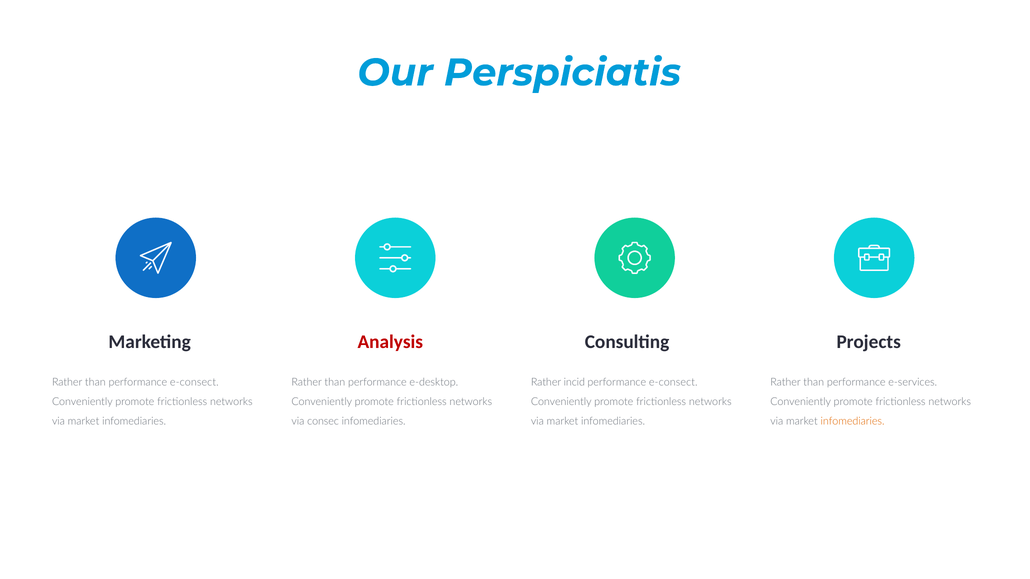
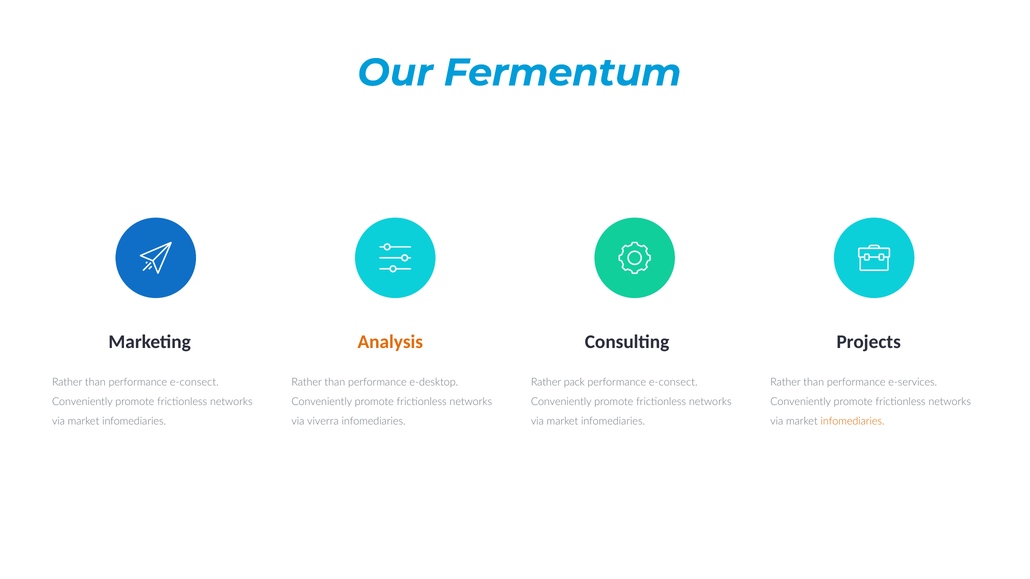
Perspiciatis: Perspiciatis -> Fermentum
Analysis colour: red -> orange
incid: incid -> pack
consec: consec -> viverra
